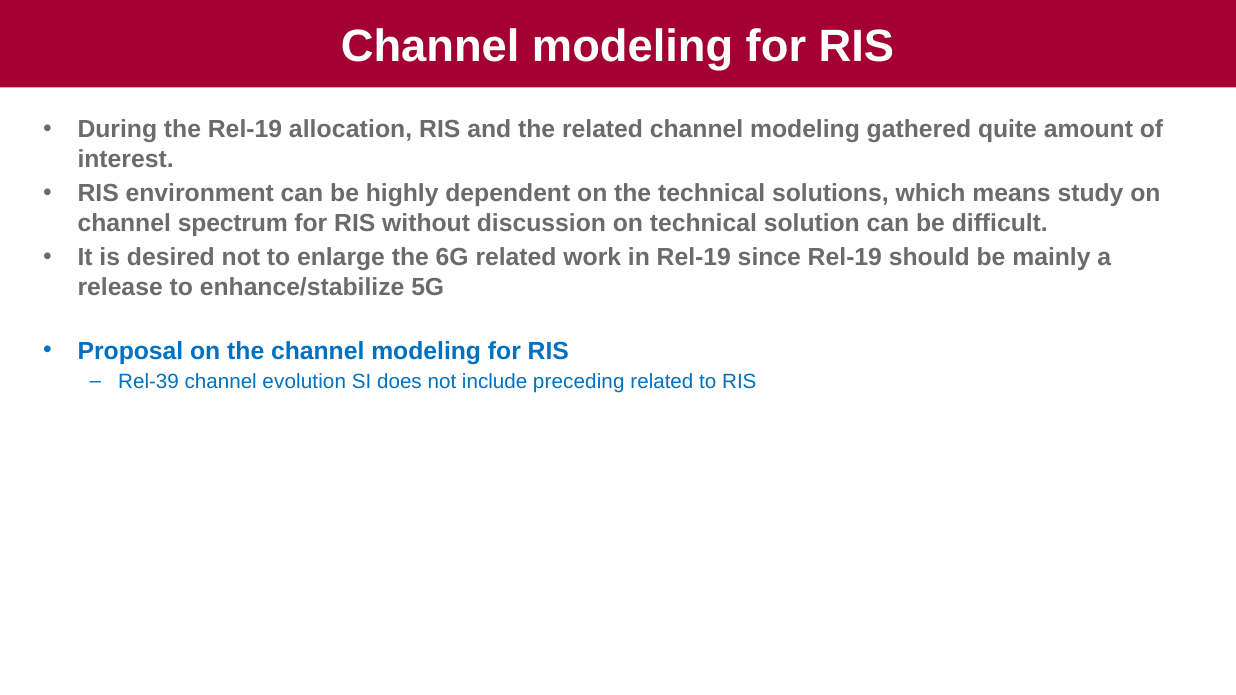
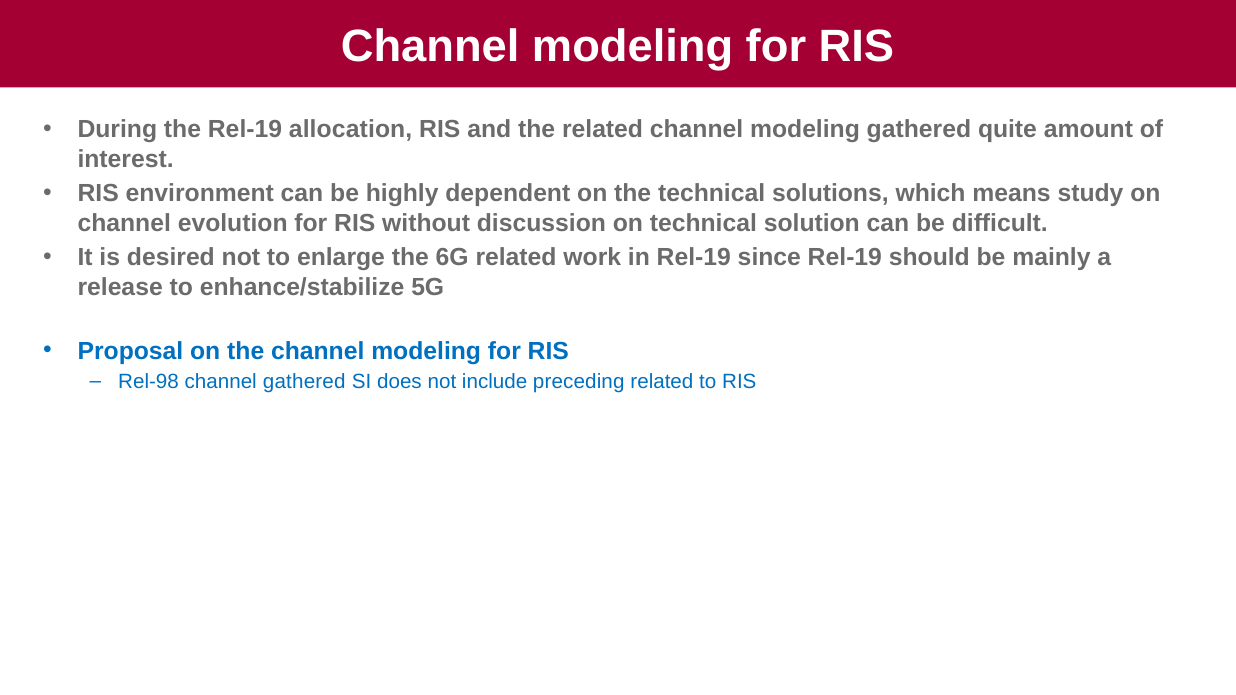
spectrum: spectrum -> evolution
Rel-39: Rel-39 -> Rel-98
channel evolution: evolution -> gathered
